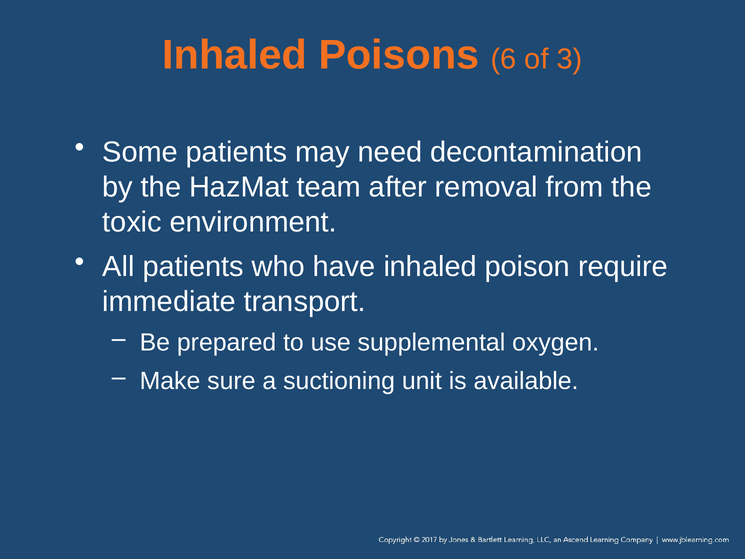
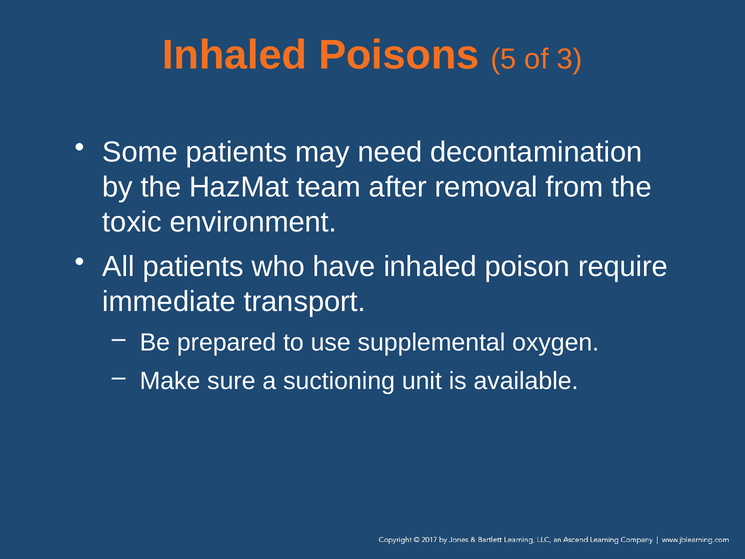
6: 6 -> 5
